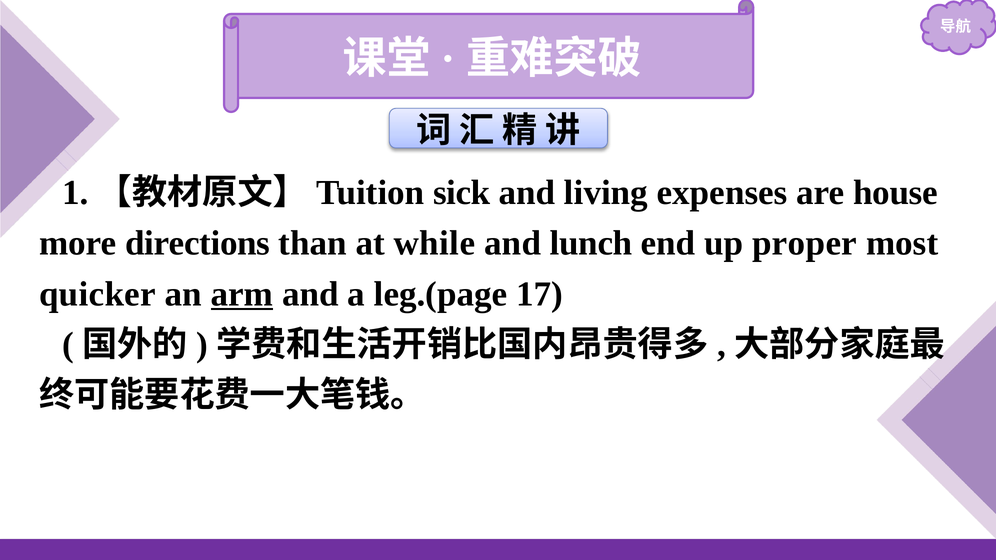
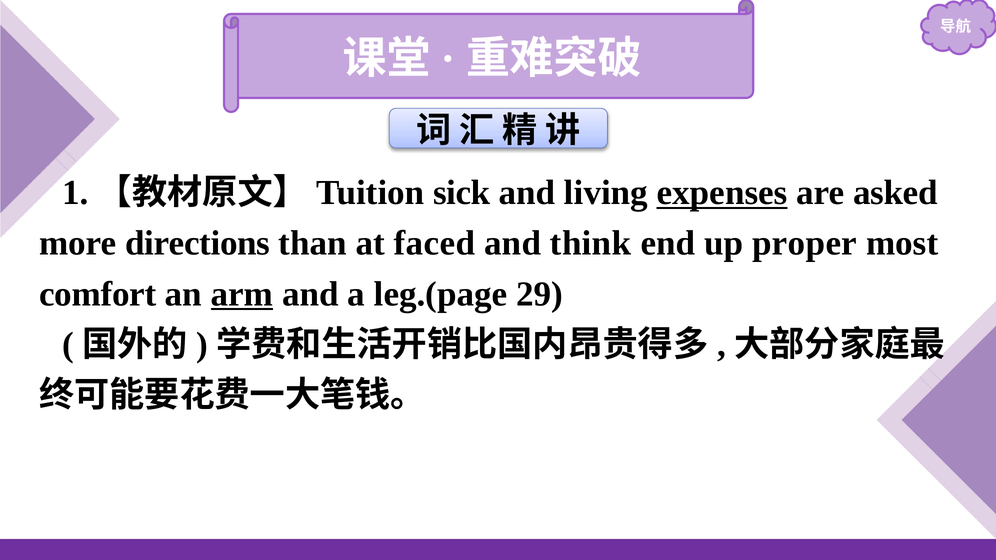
expenses underline: none -> present
house: house -> asked
while: while -> faced
lunch: lunch -> think
quicker: quicker -> comfort
17: 17 -> 29
